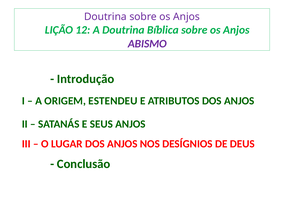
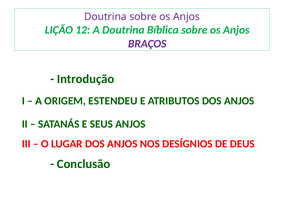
ABISMO: ABISMO -> BRAÇOS
